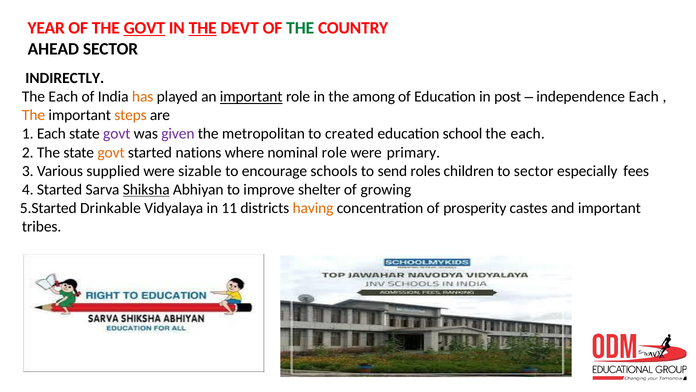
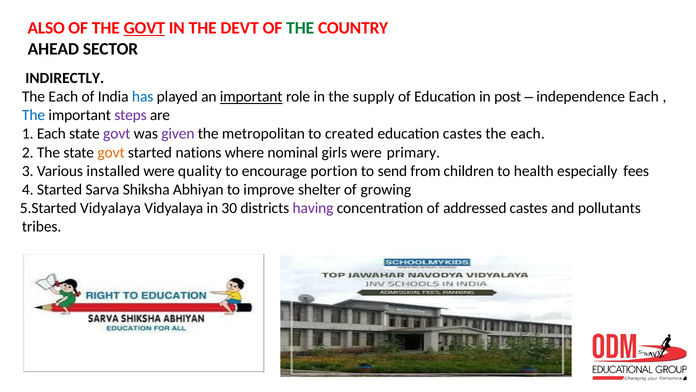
YEAR: YEAR -> ALSO
THE at (203, 28) underline: present -> none
has colour: orange -> blue
among: among -> supply
The at (34, 115) colour: orange -> blue
steps colour: orange -> purple
education school: school -> castes
nominal role: role -> girls
supplied: supplied -> installed
sizable: sizable -> quality
schools: schools -> portion
roles: roles -> from
to sector: sector -> health
Shiksha underline: present -> none
Drinkable at (110, 208): Drinkable -> Vidyalaya
11: 11 -> 30
having colour: orange -> purple
prosperity: prosperity -> addressed
and important: important -> pollutants
